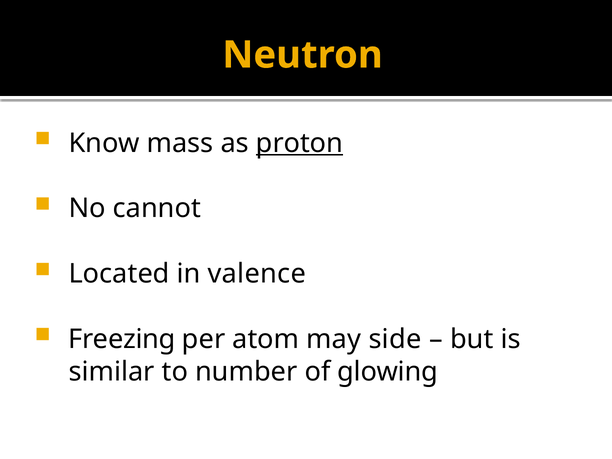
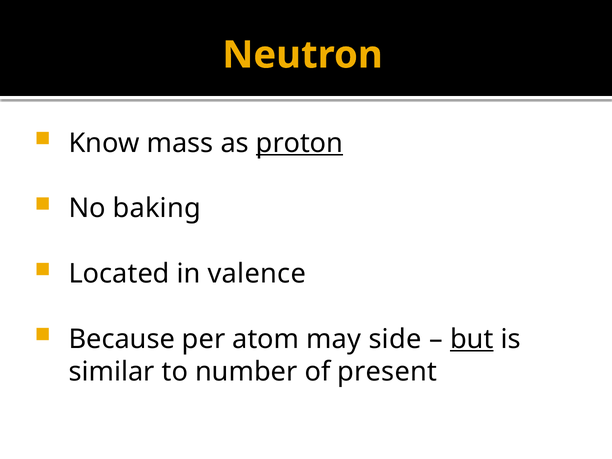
cannot: cannot -> baking
Freezing: Freezing -> Because
but underline: none -> present
glowing: glowing -> present
